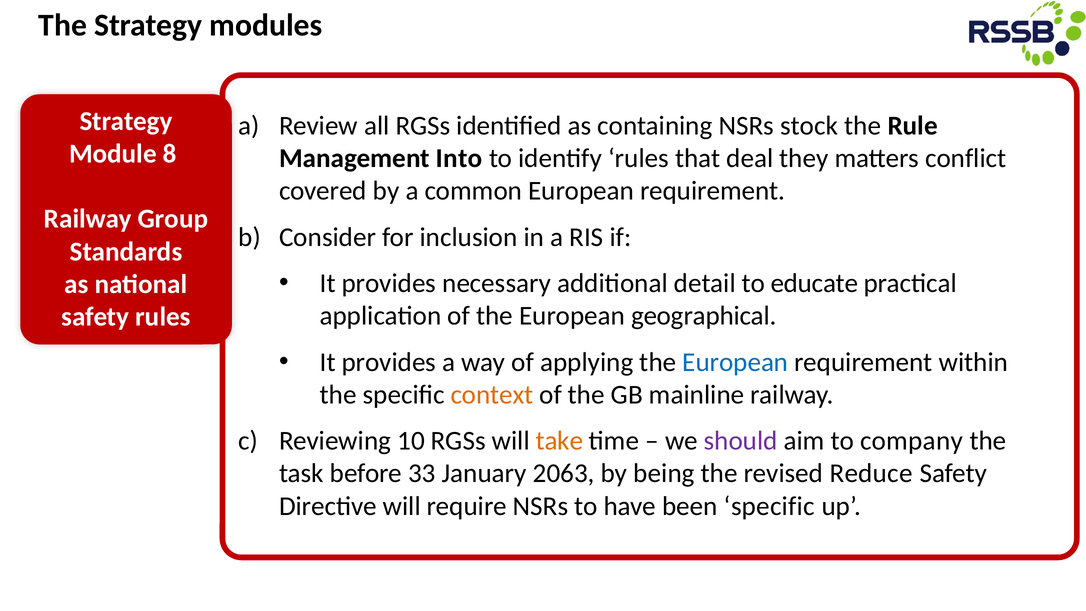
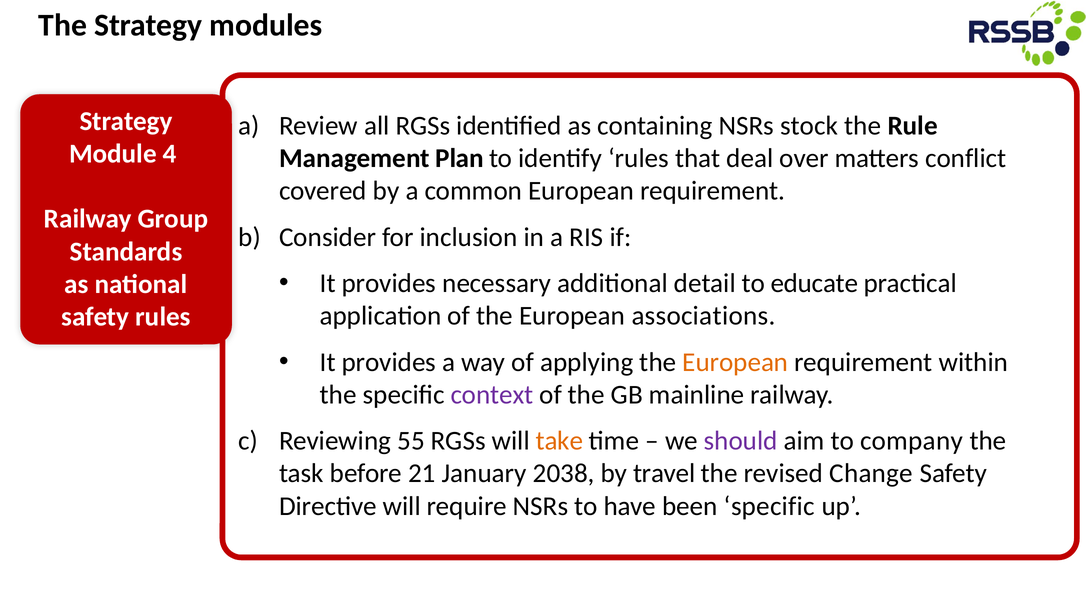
8: 8 -> 4
Into: Into -> Plan
they: they -> over
geographical: geographical -> associations
European at (735, 362) colour: blue -> orange
context colour: orange -> purple
10: 10 -> 55
33: 33 -> 21
2063: 2063 -> 2038
being: being -> travel
Reduce: Reduce -> Change
